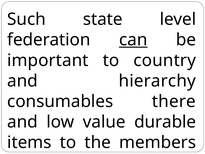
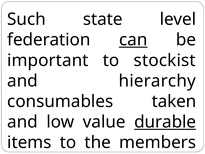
country: country -> stockist
there: there -> taken
durable underline: none -> present
